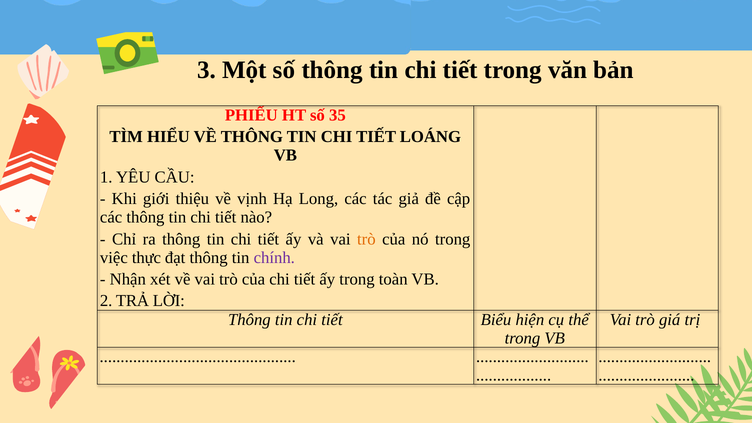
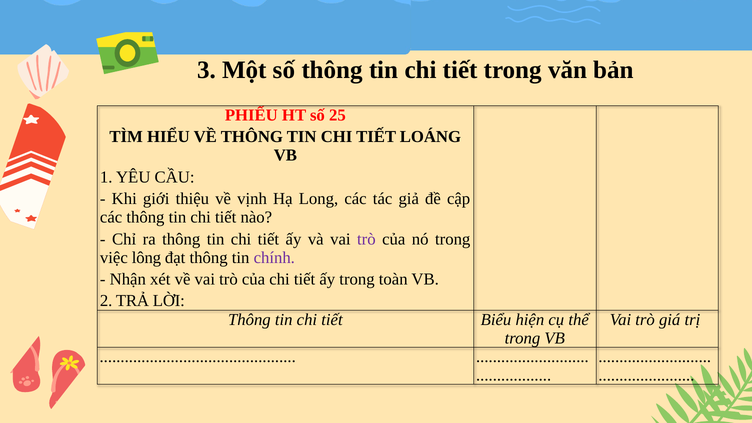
35: 35 -> 25
trò at (366, 239) colour: orange -> purple
thực: thực -> lông
